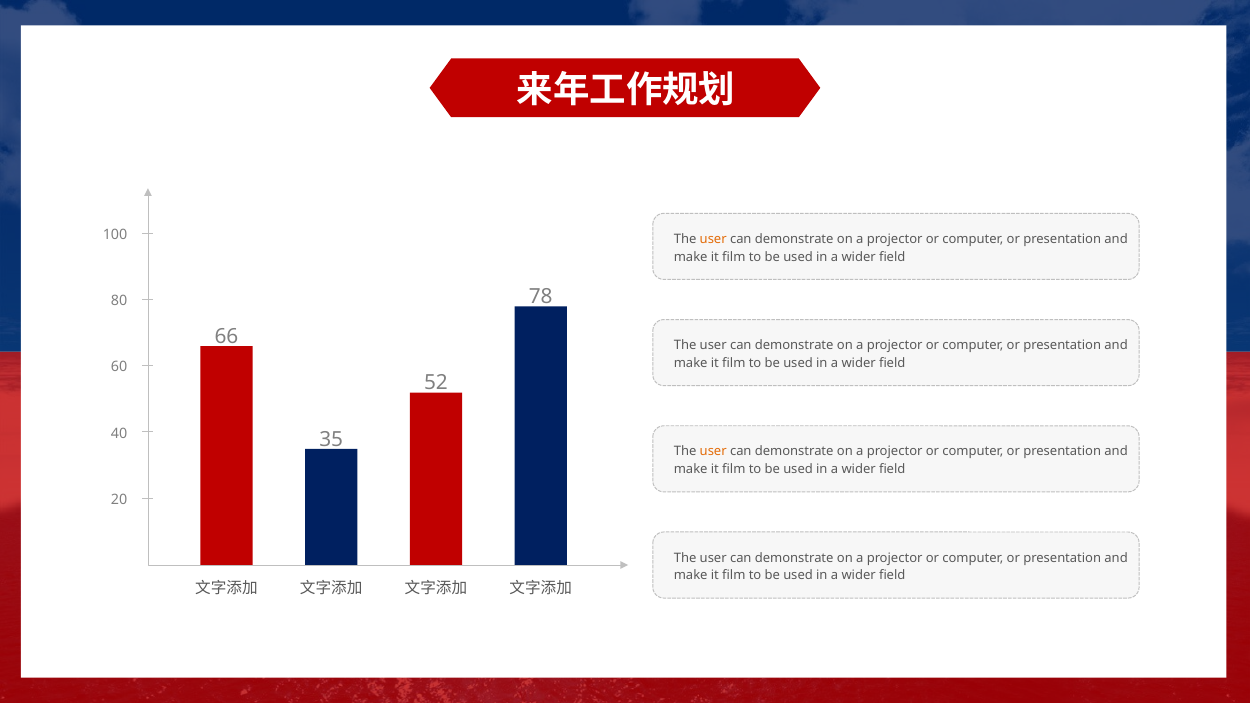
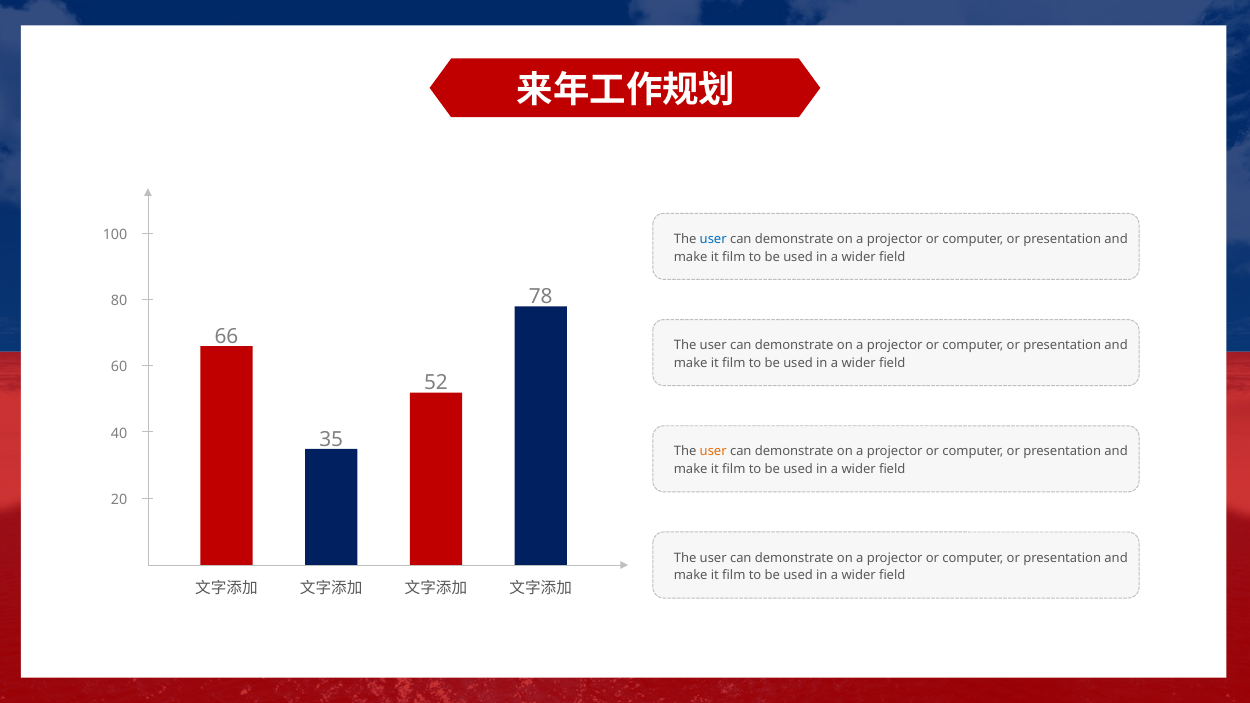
user at (713, 239) colour: orange -> blue
